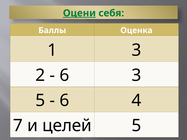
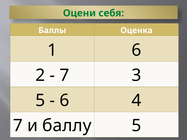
Оцени underline: present -> none
1 3: 3 -> 6
6 at (64, 75): 6 -> 7
целей: целей -> баллу
